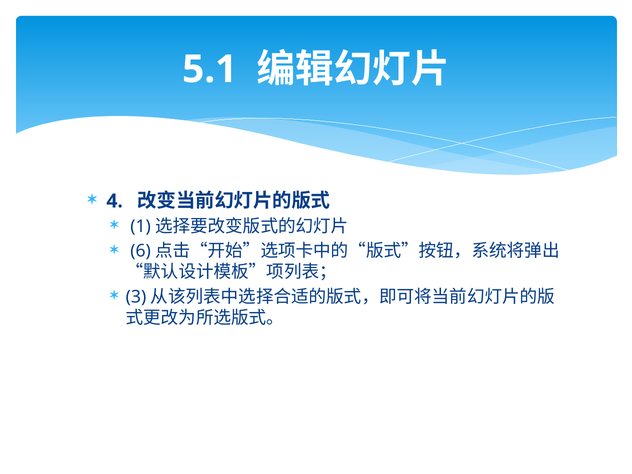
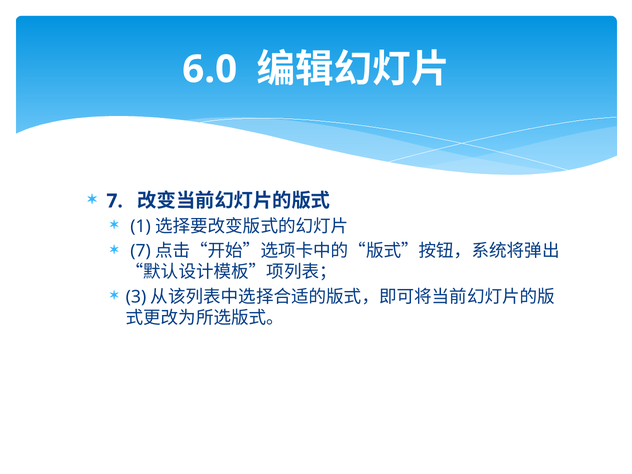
5.1: 5.1 -> 6.0
4 at (115, 201): 4 -> 7
6 at (141, 251): 6 -> 7
